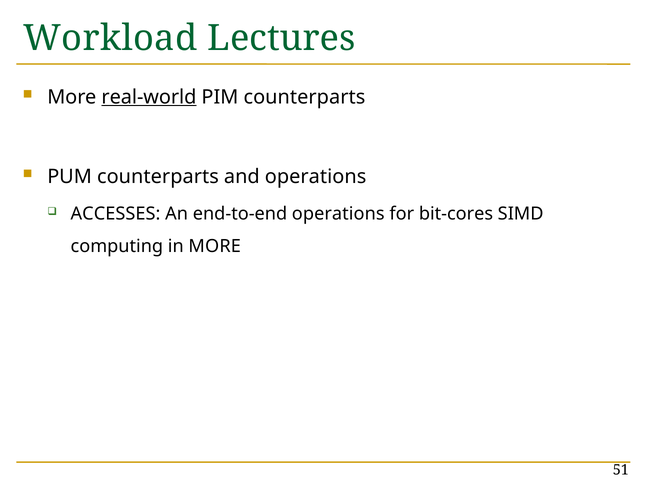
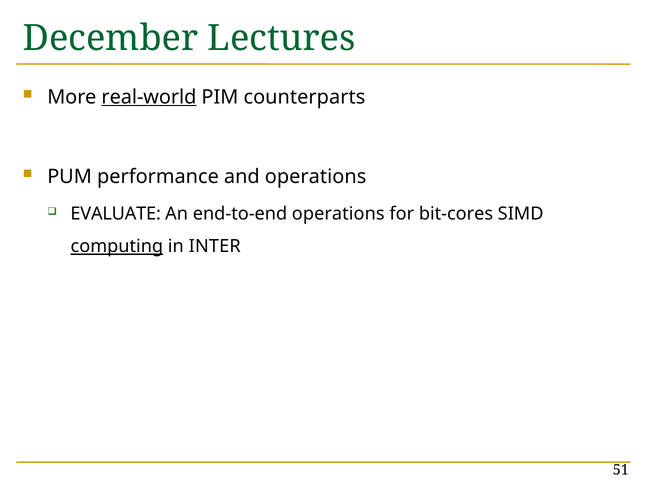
Workload: Workload -> December
PUM counterparts: counterparts -> performance
ACCESSES: ACCESSES -> EVALUATE
computing underline: none -> present
in MORE: MORE -> INTER
